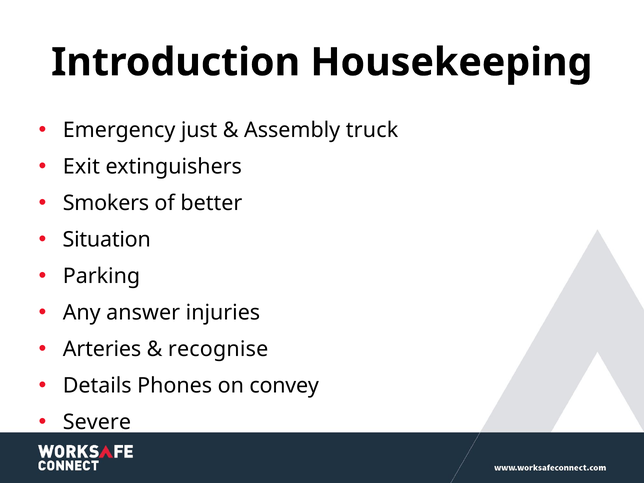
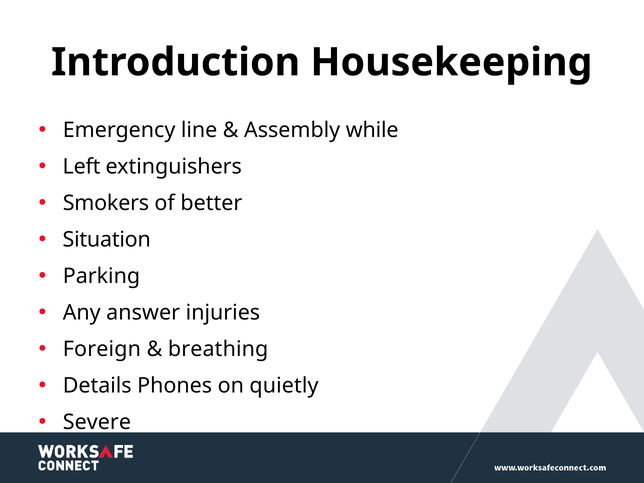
just: just -> line
truck: truck -> while
Exit: Exit -> Left
Arteries: Arteries -> Foreign
recognise: recognise -> breathing
convey: convey -> quietly
